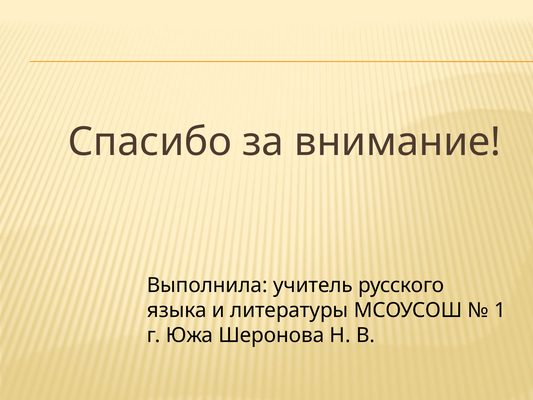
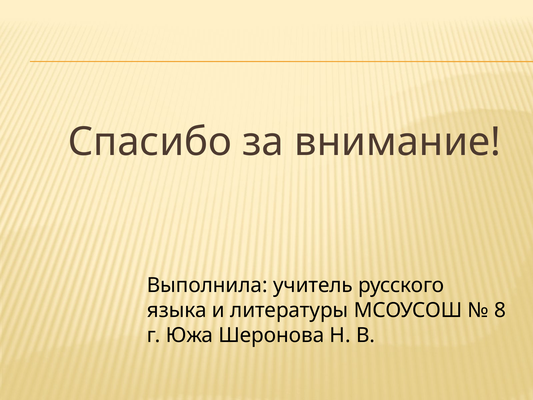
1: 1 -> 8
